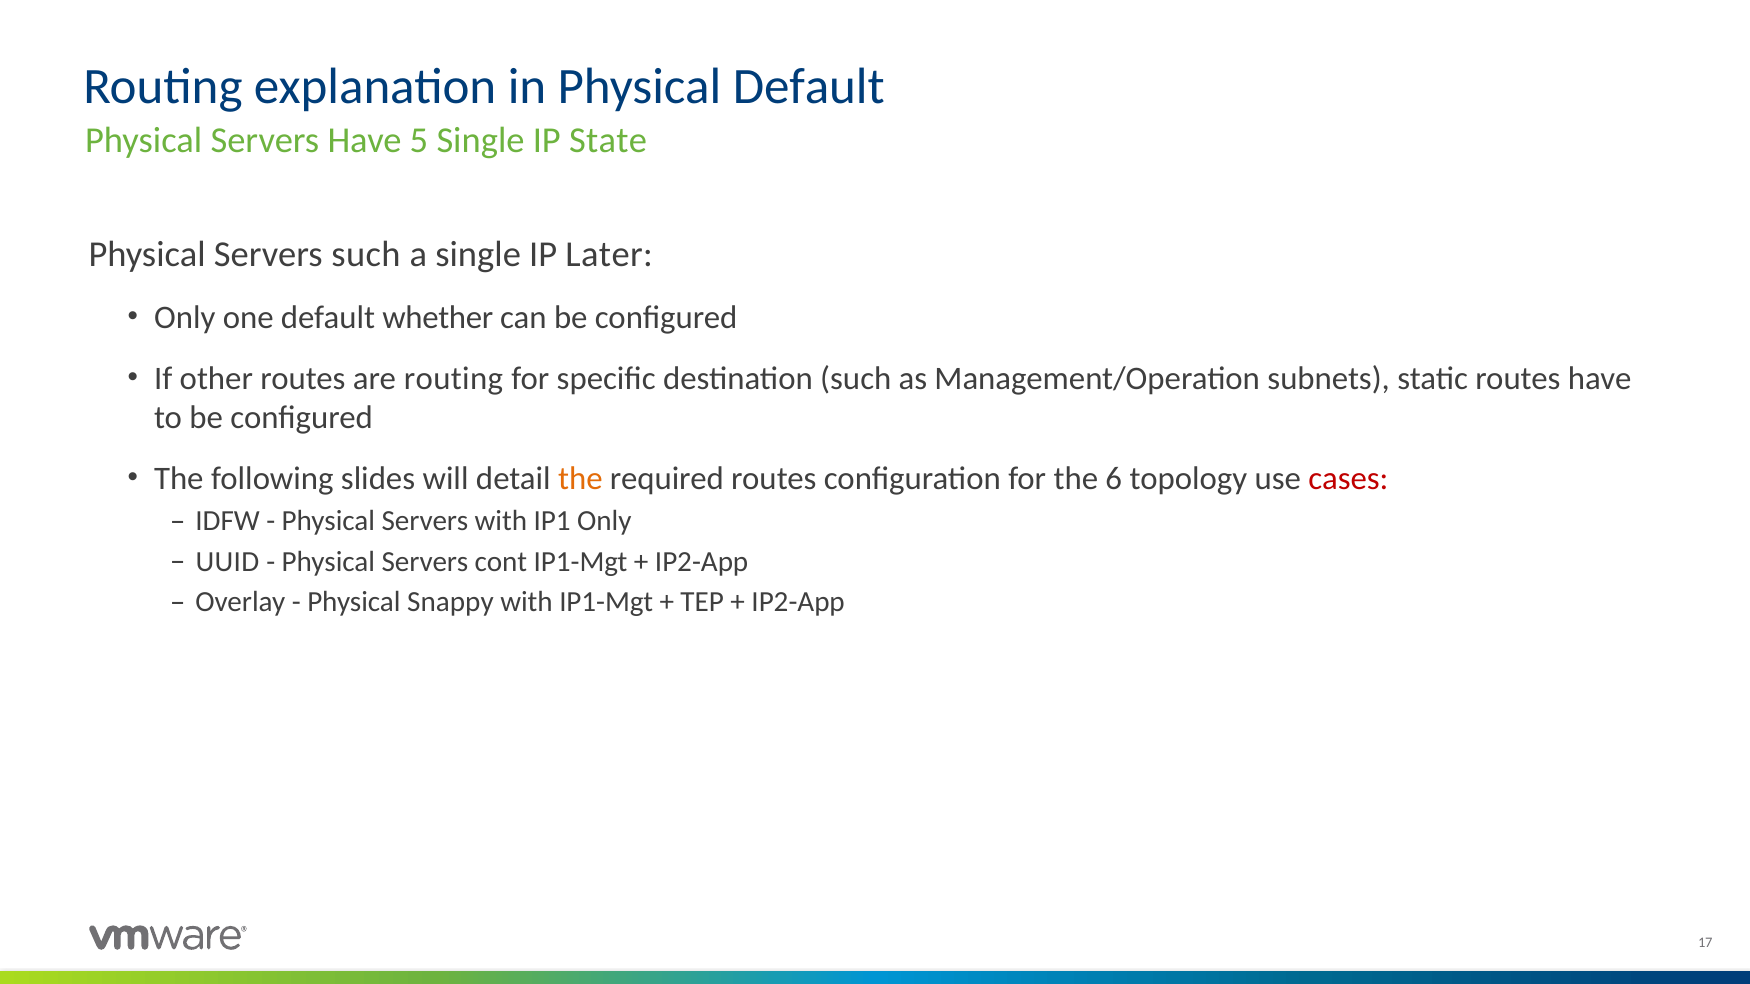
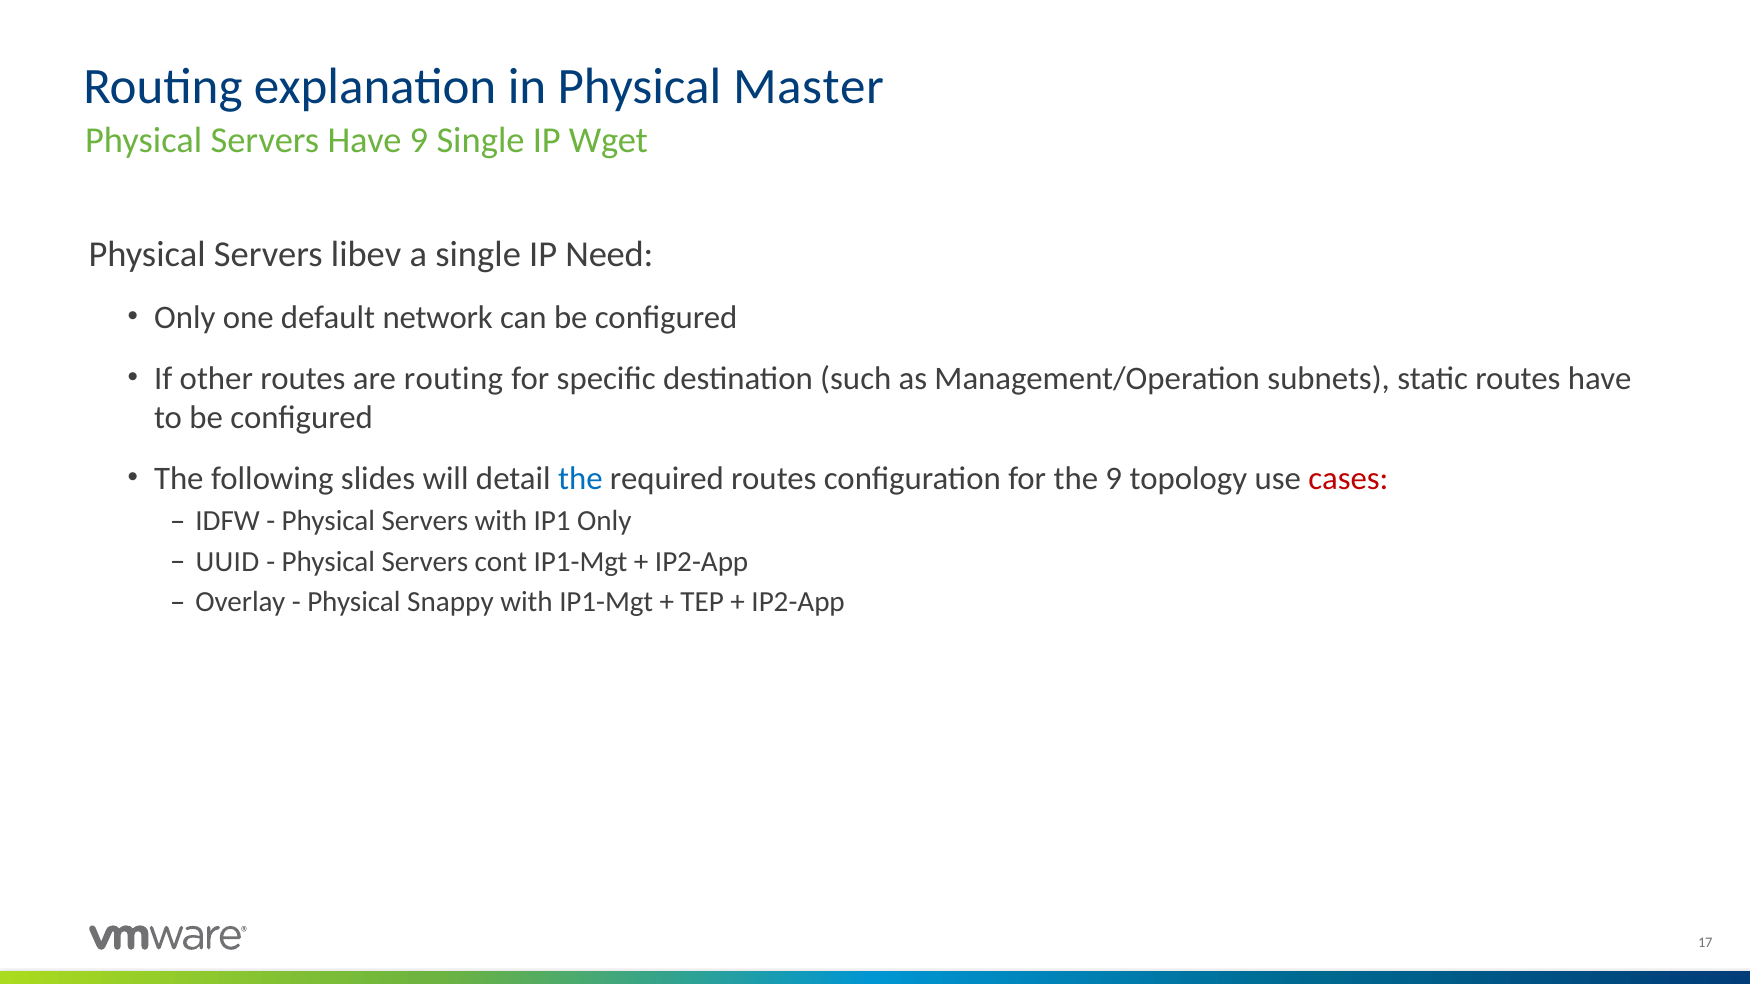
Physical Default: Default -> Master
Have 5: 5 -> 9
State: State -> Wget
Servers such: such -> libev
Later: Later -> Need
whether: whether -> network
the at (580, 479) colour: orange -> blue
the 6: 6 -> 9
